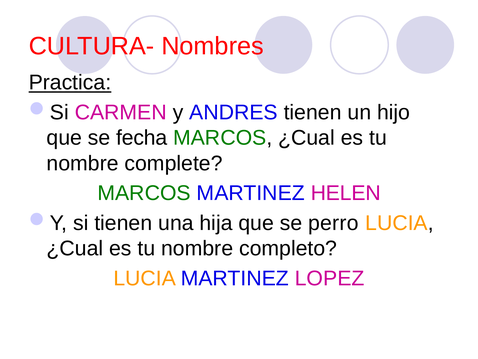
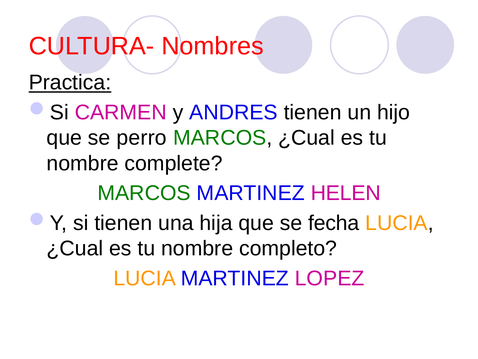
fecha: fecha -> perro
perro: perro -> fecha
